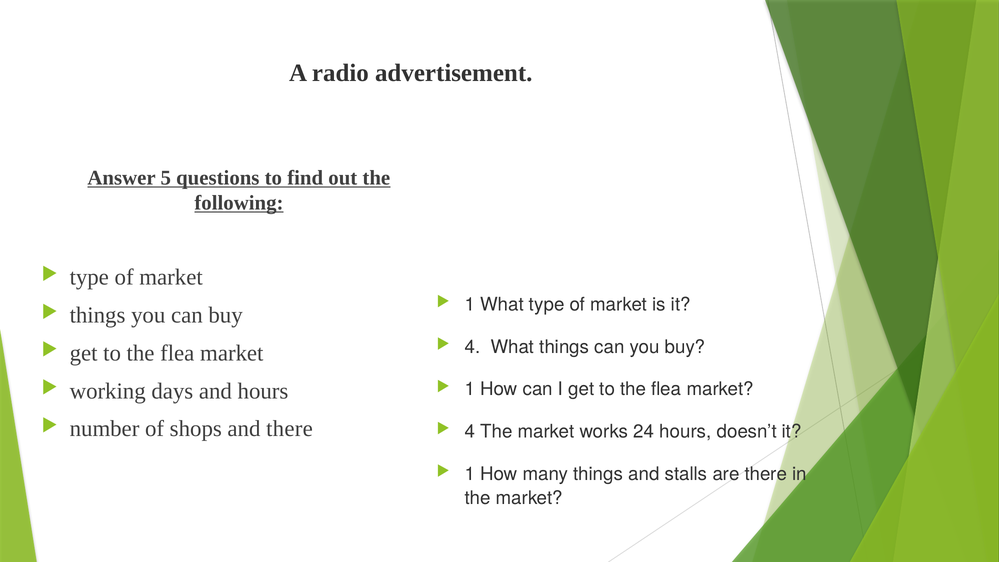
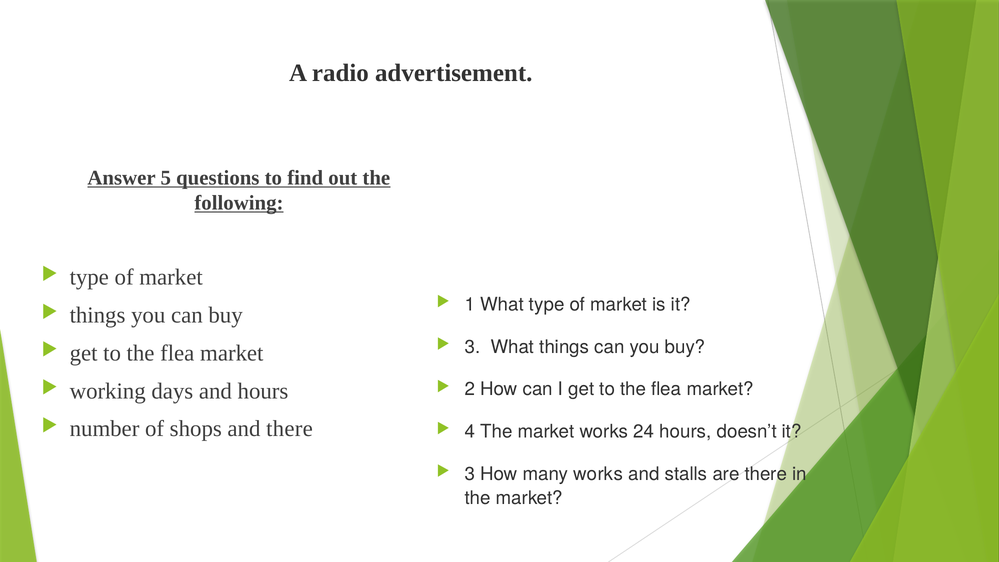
4 at (472, 347): 4 -> 3
1 at (470, 389): 1 -> 2
1 at (470, 474): 1 -> 3
many things: things -> works
